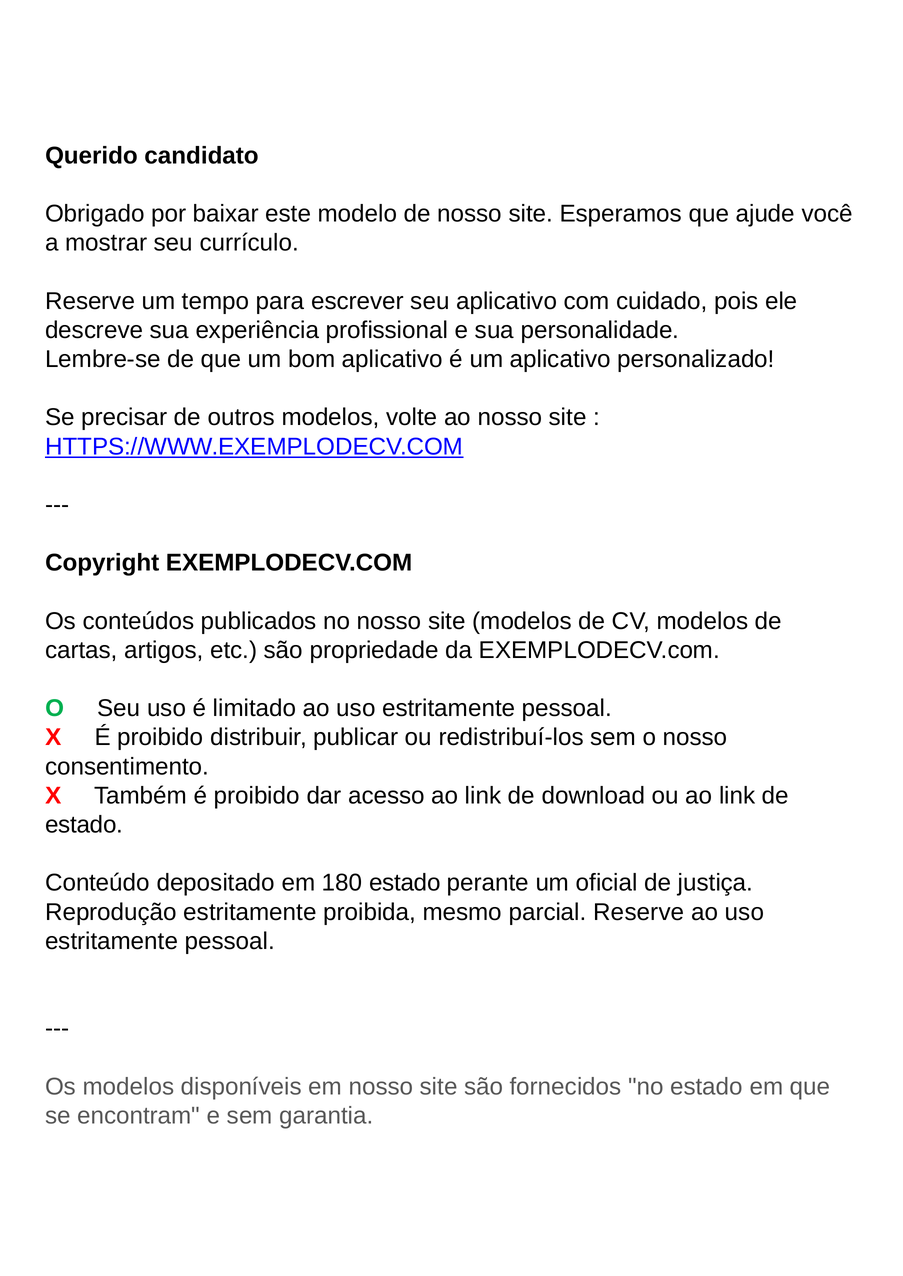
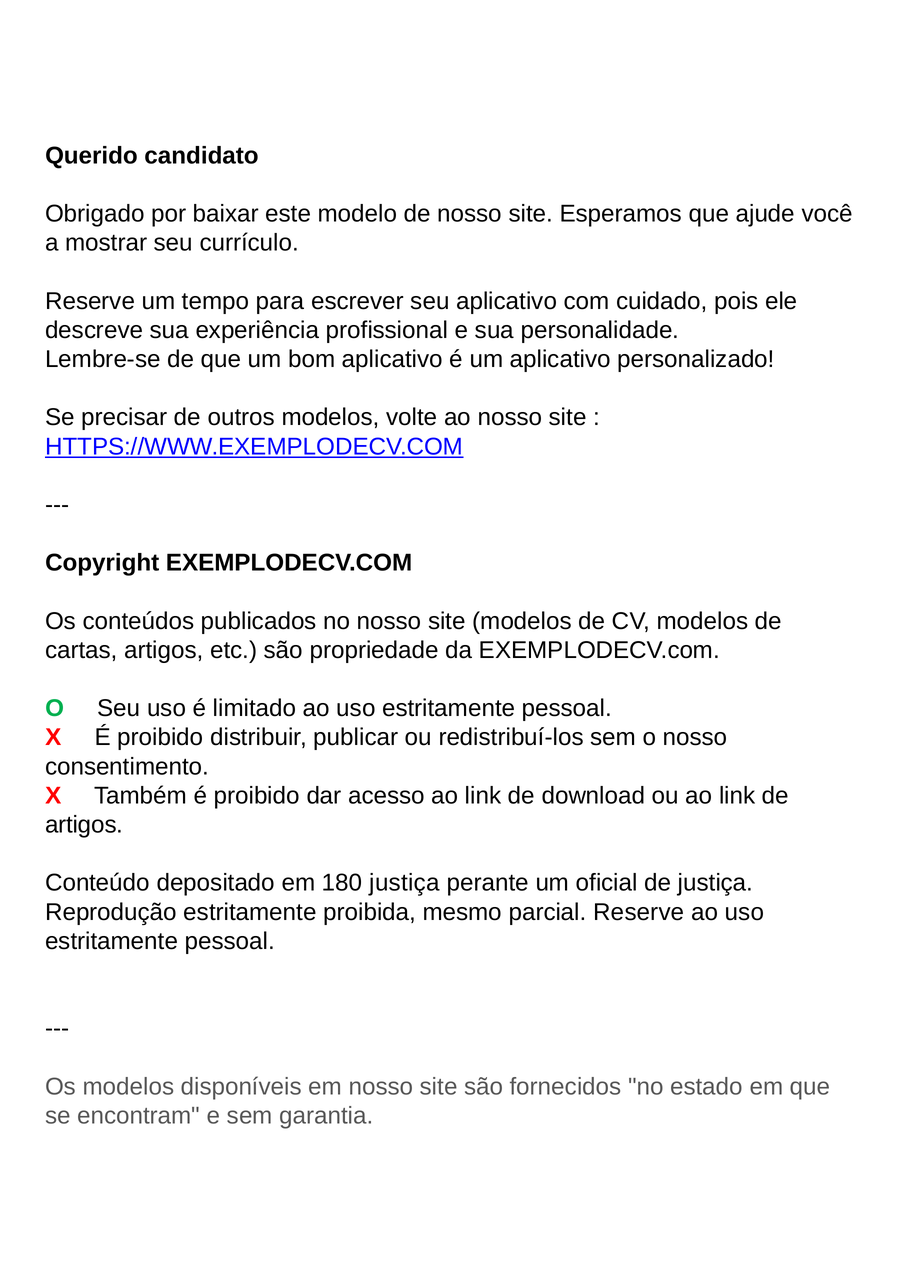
estado at (84, 825): estado -> artigos
180 estado: estado -> justiça
